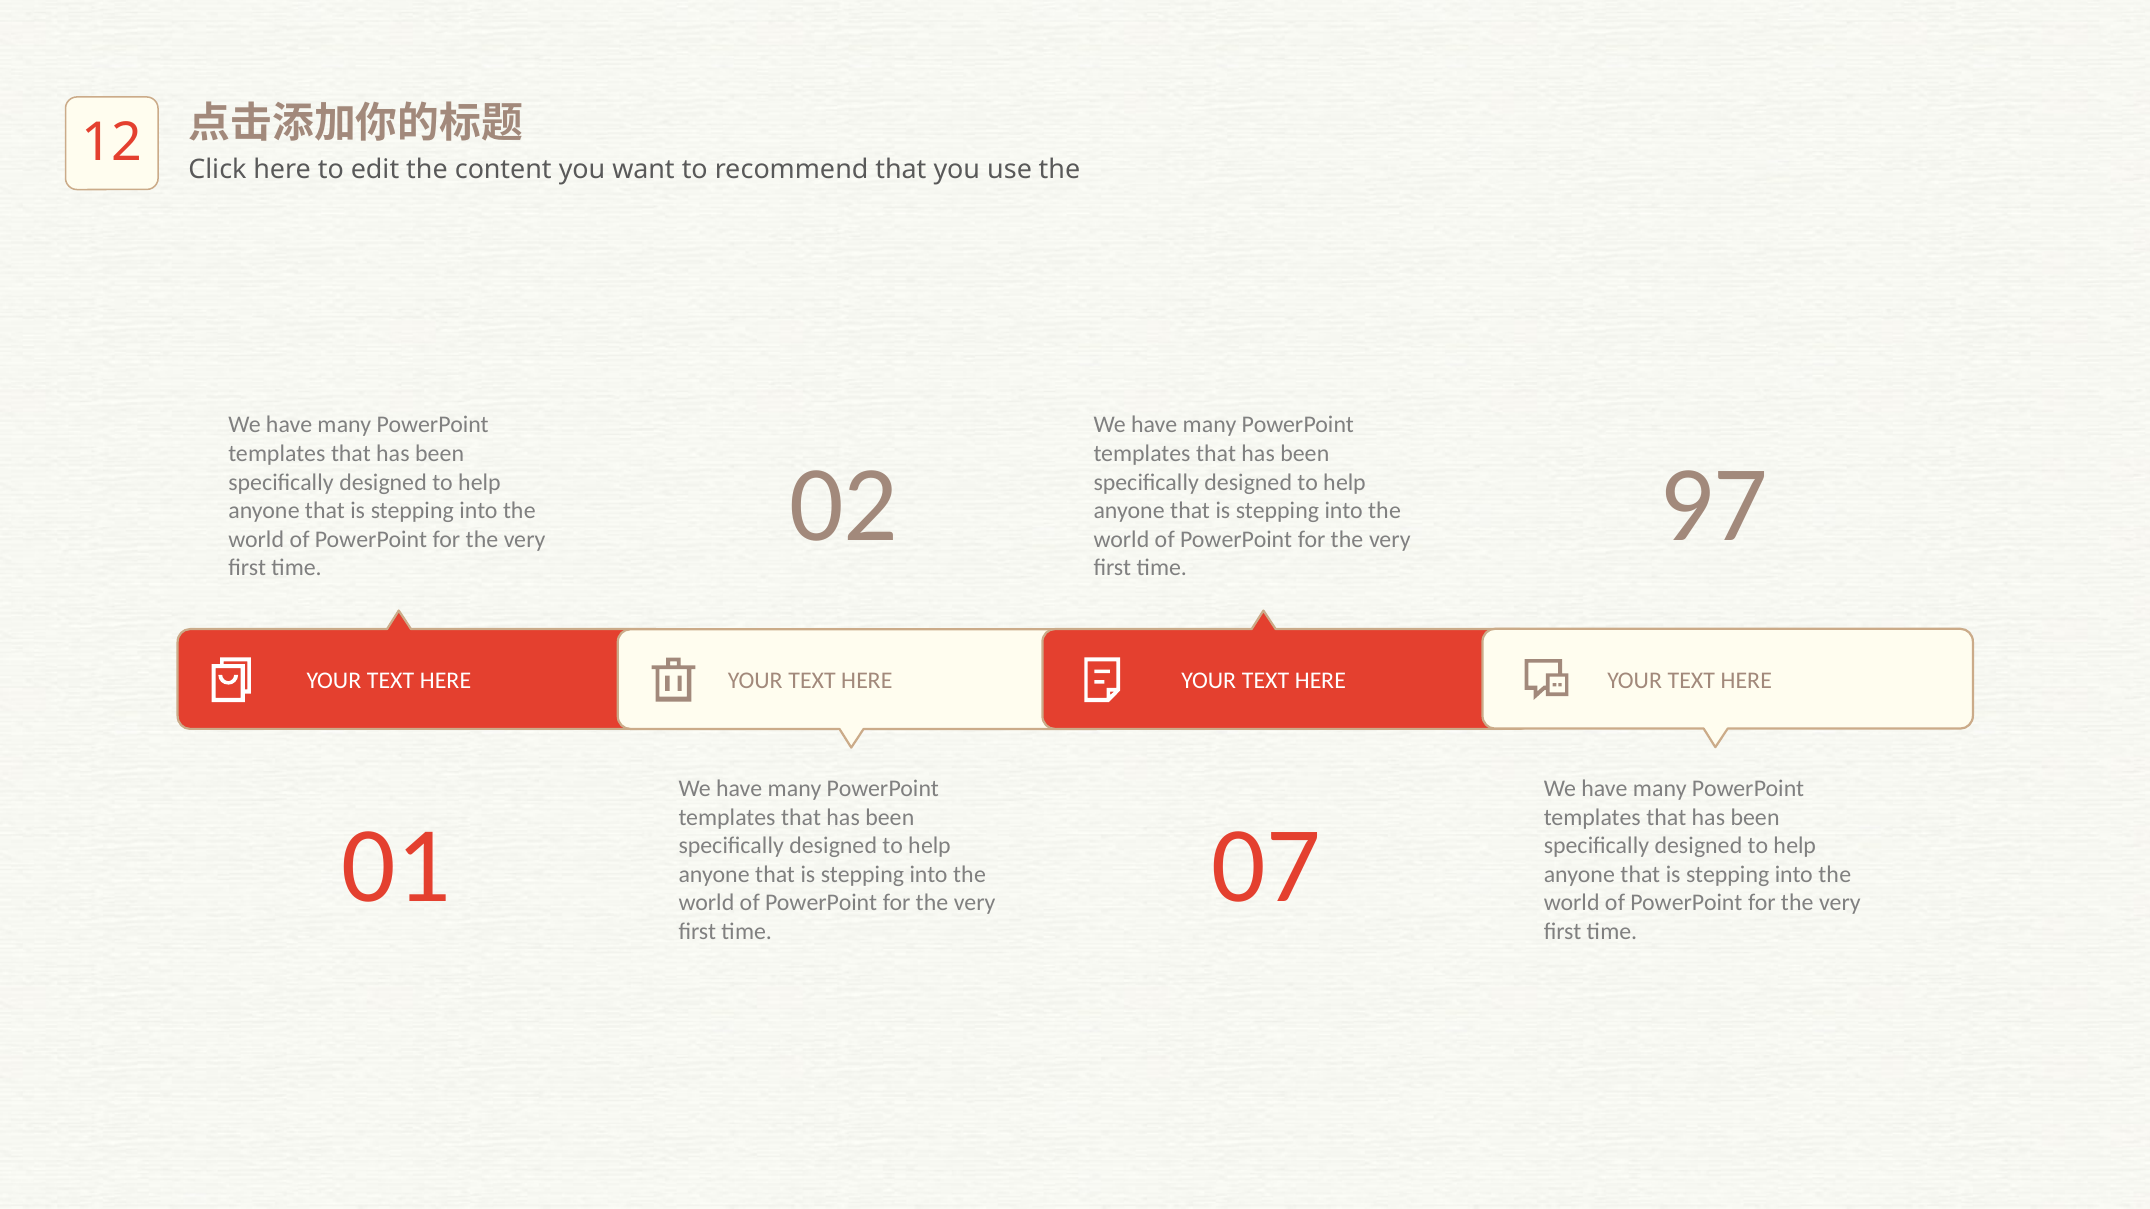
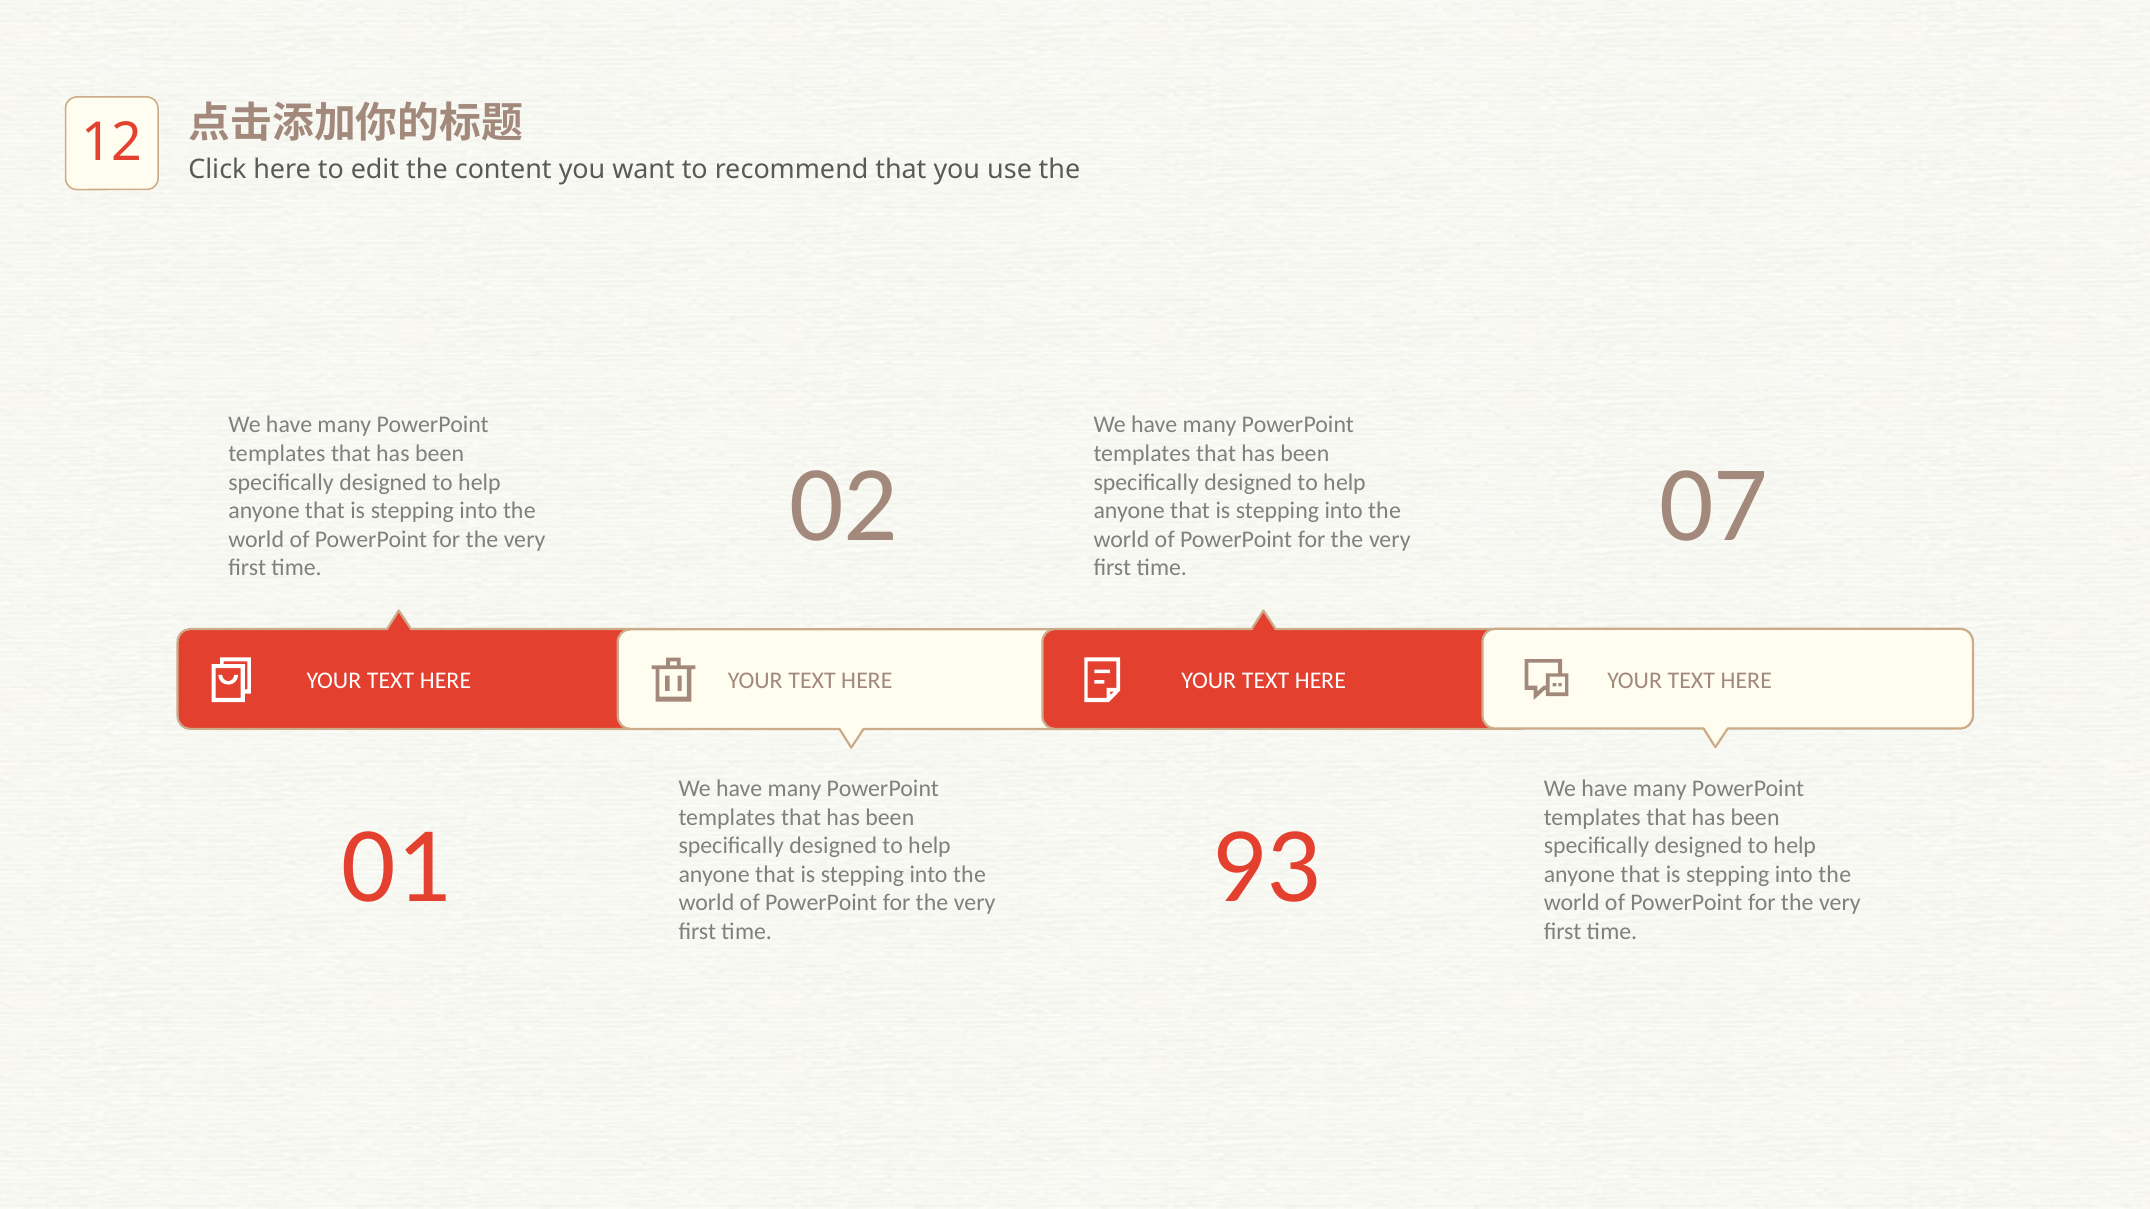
97: 97 -> 07
07: 07 -> 93
